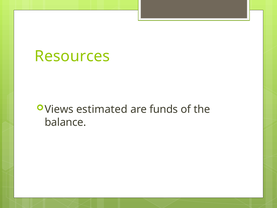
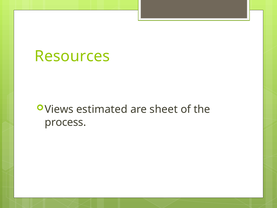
funds: funds -> sheet
balance: balance -> process
